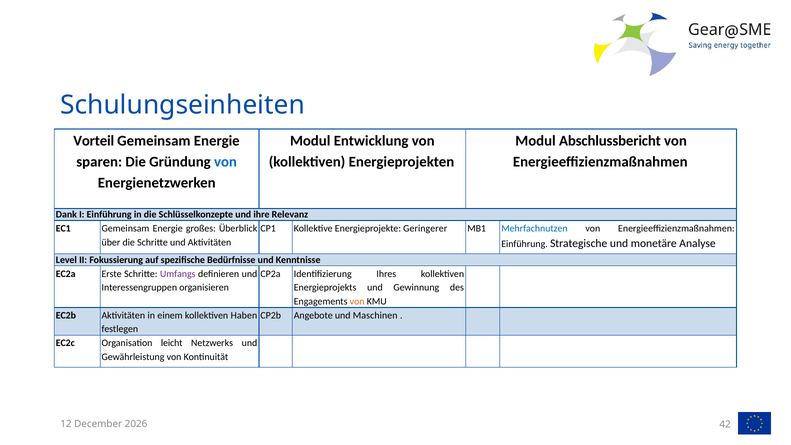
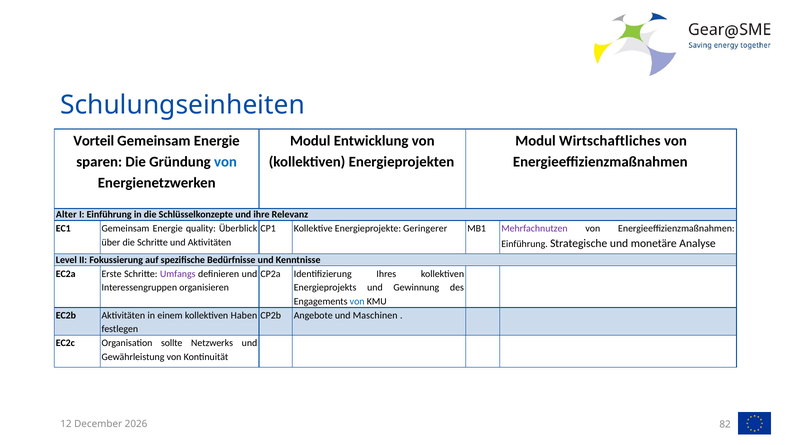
Abschlussbericht: Abschlussbericht -> Wirtschaftliches
Dank: Dank -> Alter
großes: großes -> quality
Mehrfachnutzen colour: blue -> purple
von at (357, 301) colour: orange -> blue
leicht: leicht -> sollte
42: 42 -> 82
